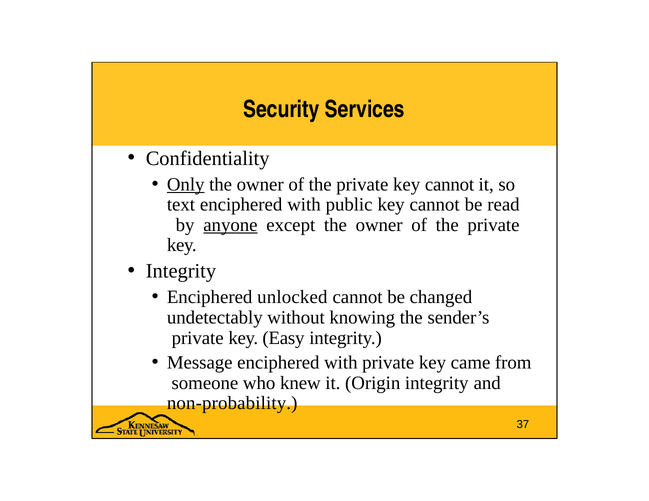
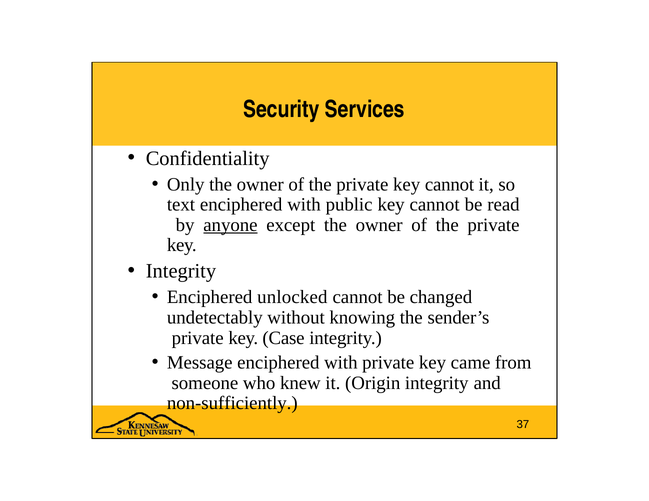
Only underline: present -> none
Easy: Easy -> Case
non-probability: non-probability -> non-sufficiently
